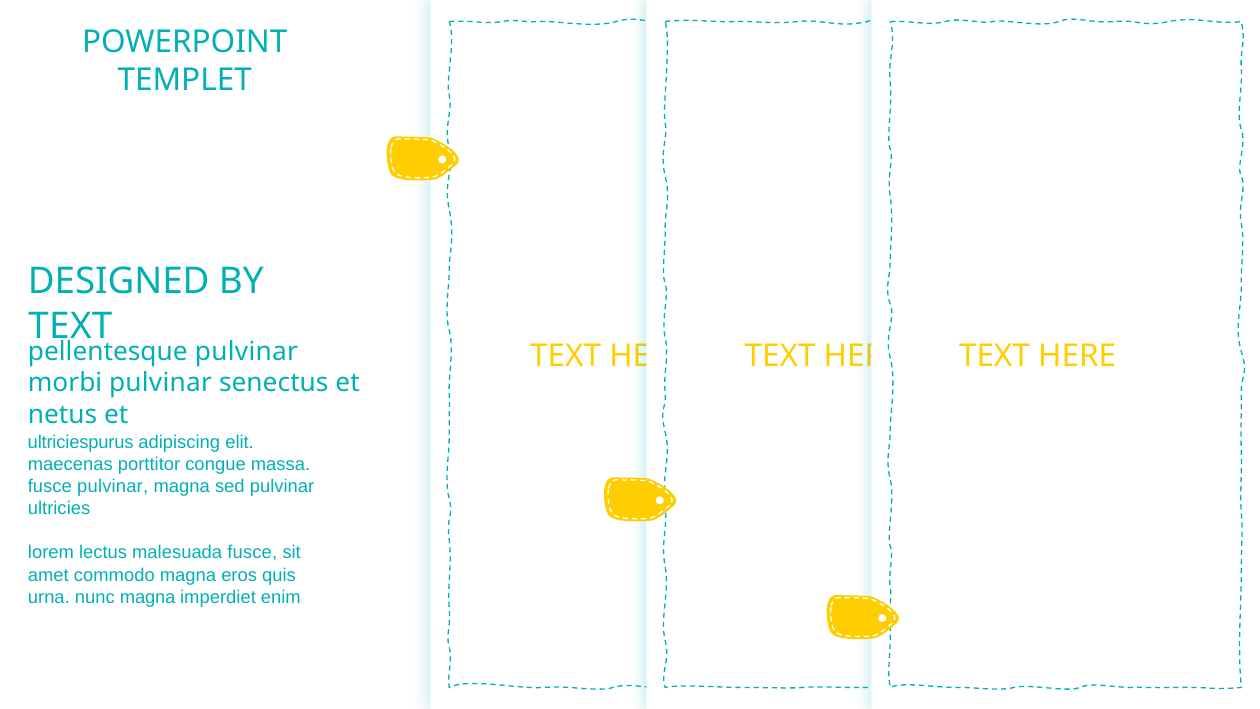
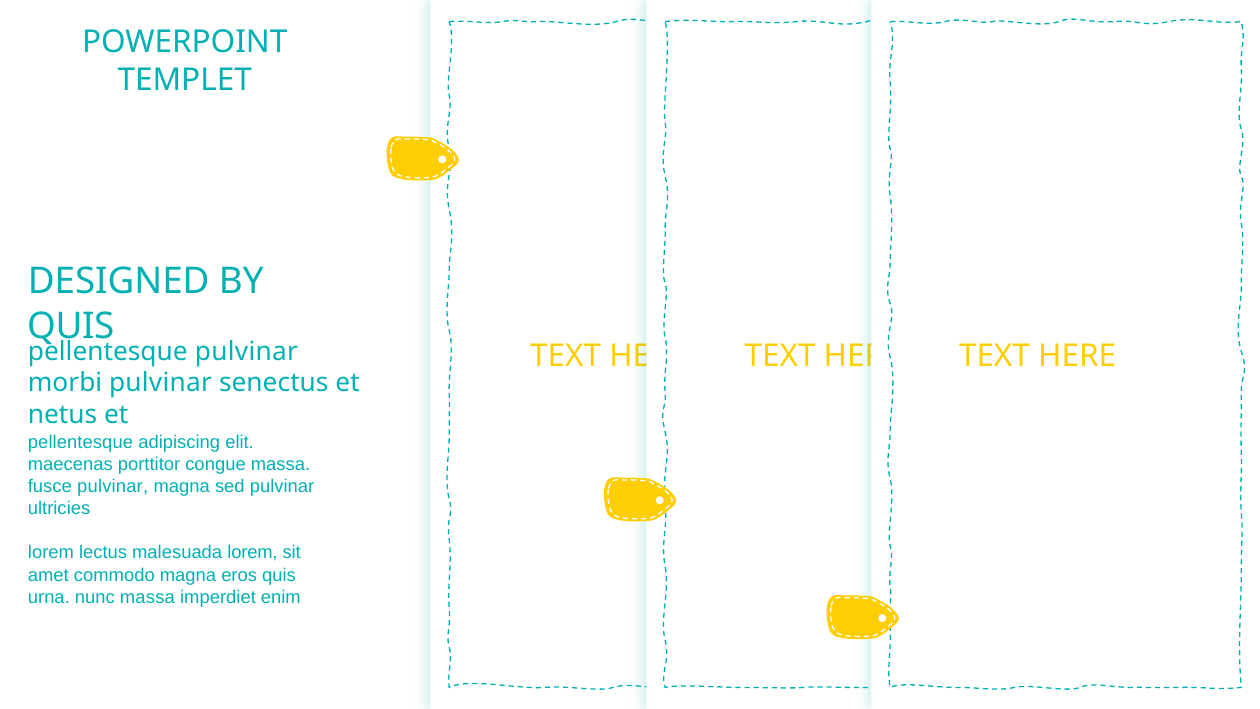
TEXT at (70, 326): TEXT -> QUIS
ultriciespurus at (81, 442): ultriciespurus -> pellentesque
malesuada fusce: fusce -> lorem
nunc magna: magna -> massa
